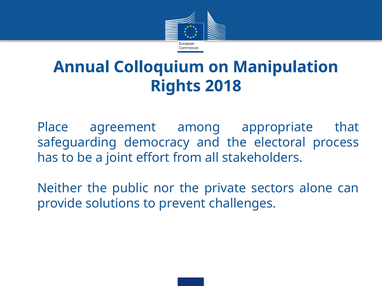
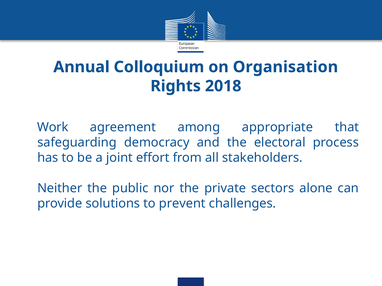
Manipulation: Manipulation -> Organisation
Place: Place -> Work
